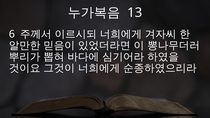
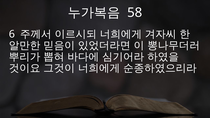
13: 13 -> 58
